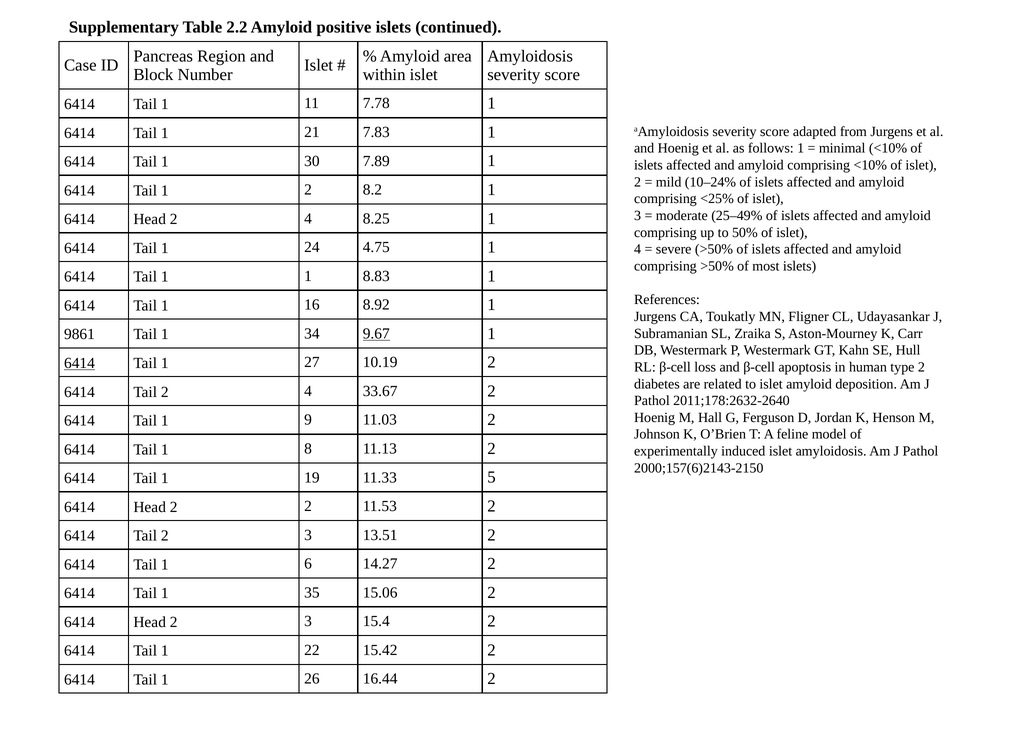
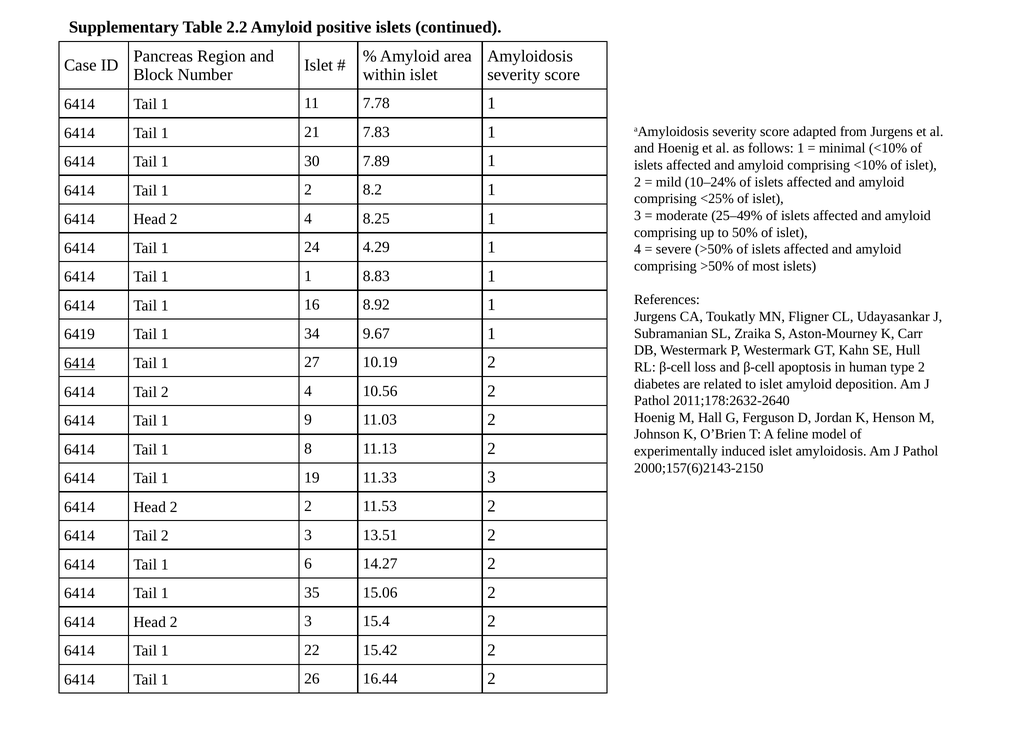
4.75: 4.75 -> 4.29
9861: 9861 -> 6419
9.67 underline: present -> none
33.67: 33.67 -> 10.56
11.33 5: 5 -> 3
